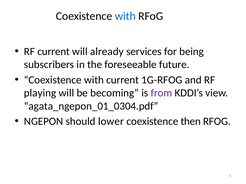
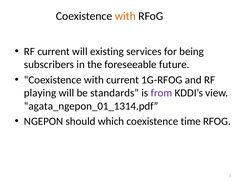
with at (125, 16) colour: blue -> orange
already: already -> existing
becoming: becoming -> standards
agata_ngepon_01_0304.pdf: agata_ngepon_01_0304.pdf -> agata_ngepon_01_1314.pdf
lower: lower -> which
then: then -> time
